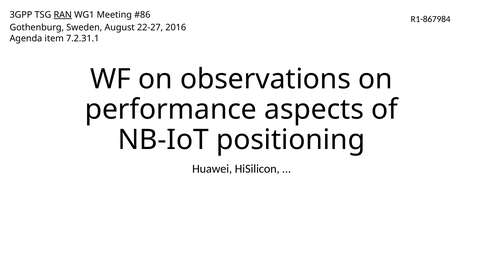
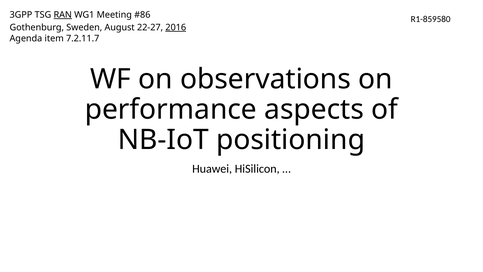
R1-867984: R1-867984 -> R1-859580
2016 underline: none -> present
7.2.31.1: 7.2.31.1 -> 7.2.11.7
